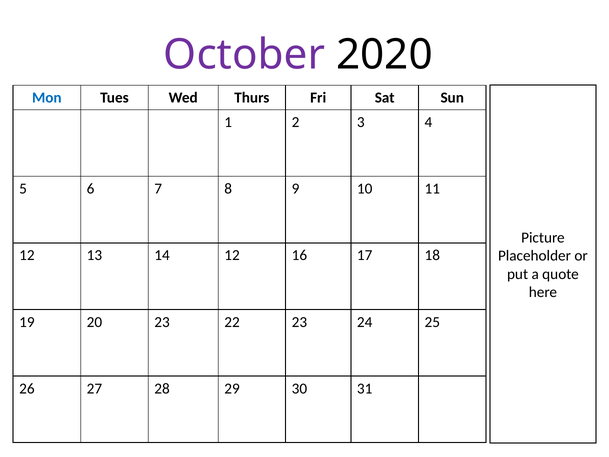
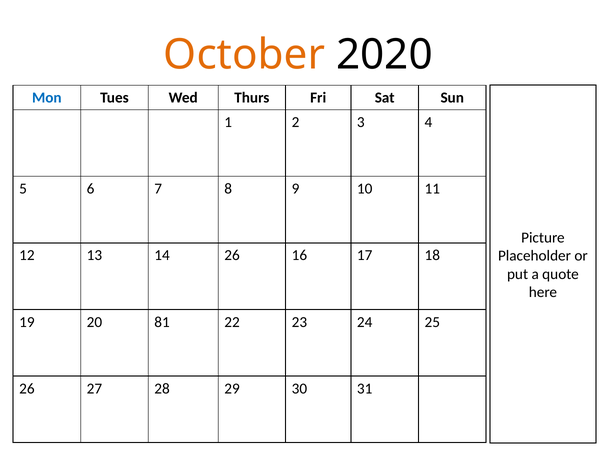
October colour: purple -> orange
14 12: 12 -> 26
20 23: 23 -> 81
